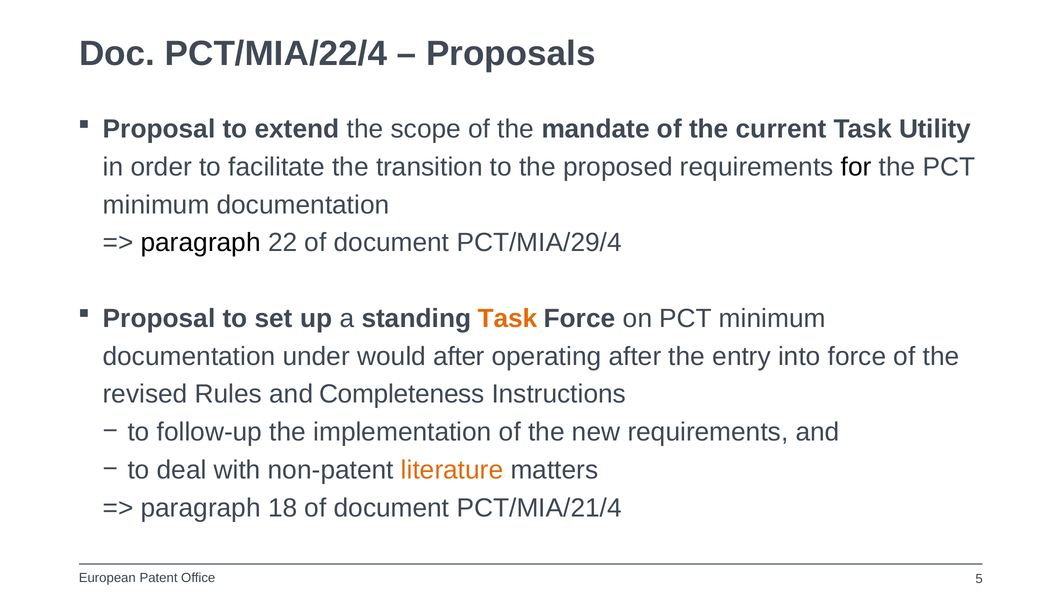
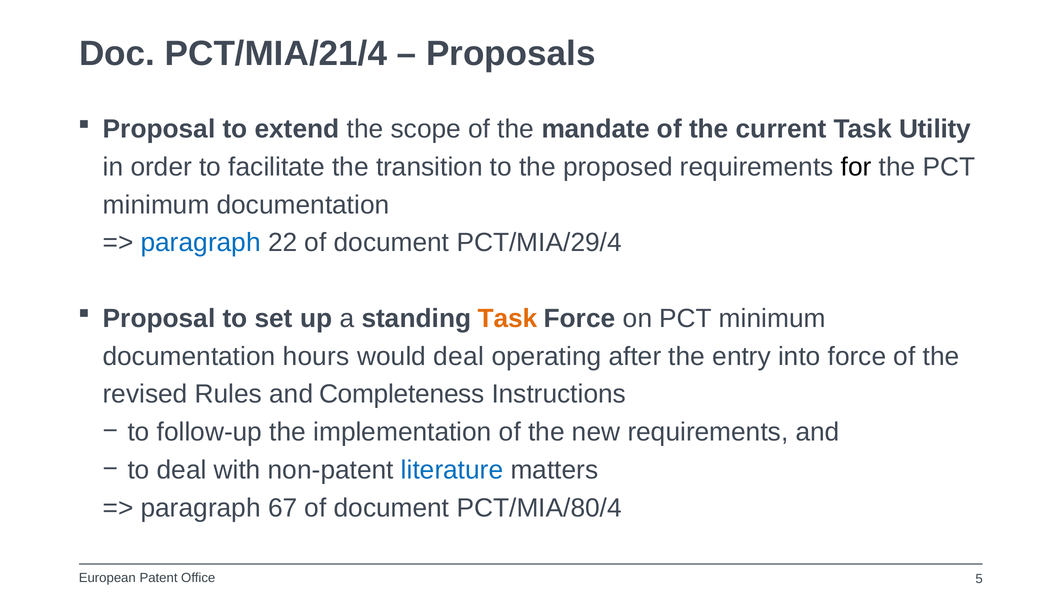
PCT/MIA/22/4: PCT/MIA/22/4 -> PCT/MIA/21/4
paragraph at (201, 243) colour: black -> blue
under: under -> hours
would after: after -> deal
literature colour: orange -> blue
18: 18 -> 67
PCT/MIA/21/4: PCT/MIA/21/4 -> PCT/MIA/80/4
